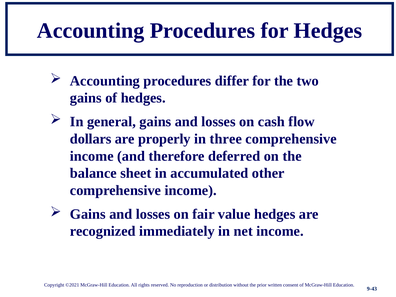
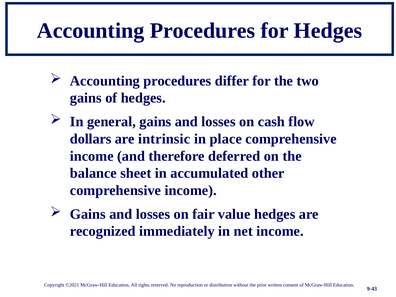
properly: properly -> intrinsic
three: three -> place
